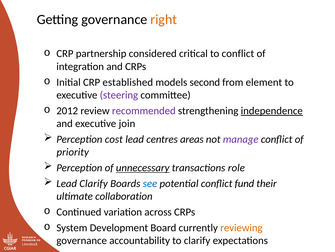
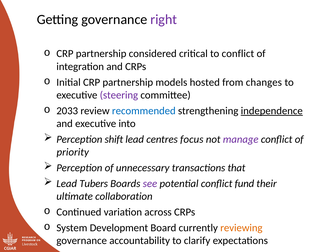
right colour: orange -> purple
Initial CRP established: established -> partnership
second: second -> hosted
element: element -> changes
2012: 2012 -> 2033
recommended colour: purple -> blue
join: join -> into
cost: cost -> shift
areas: areas -> focus
unnecessary underline: present -> none
role: role -> that
Lead Clarify: Clarify -> Tubers
see colour: blue -> purple
